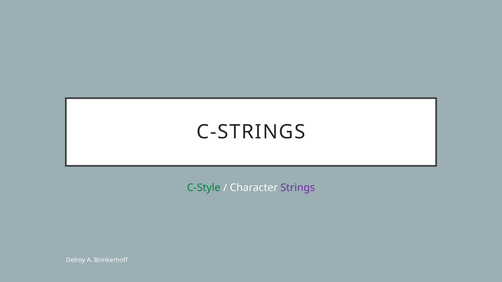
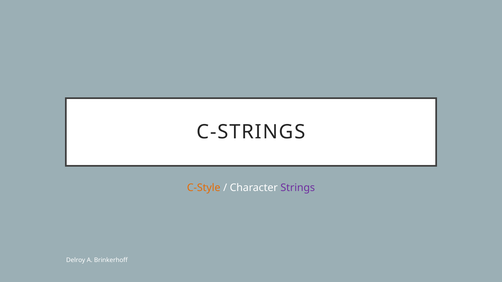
C-Style colour: green -> orange
